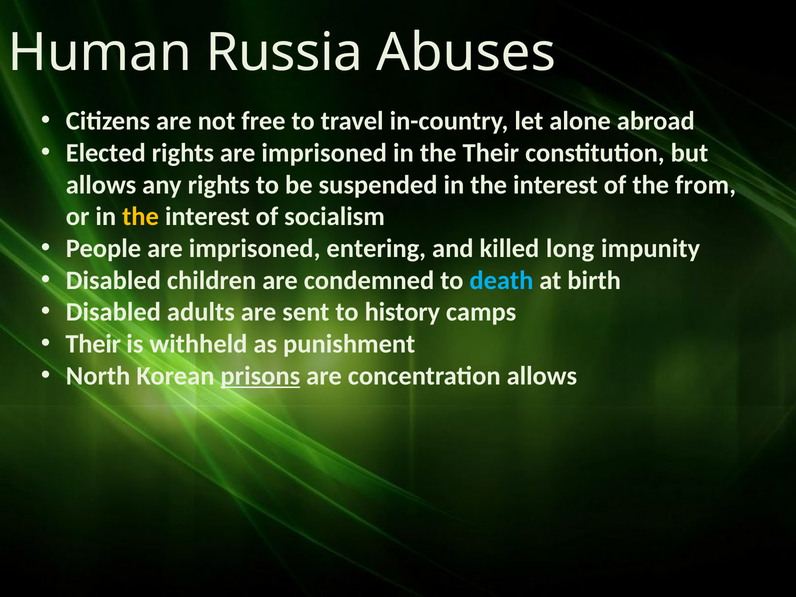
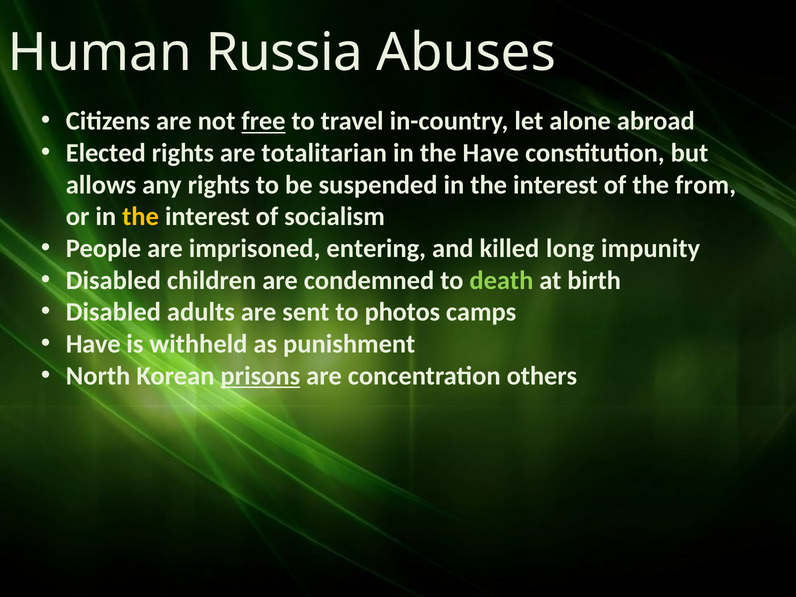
free underline: none -> present
rights are imprisoned: imprisoned -> totalitarian
the Their: Their -> Have
death colour: light blue -> light green
history: history -> photos
Their at (93, 344): Their -> Have
concentration allows: allows -> others
